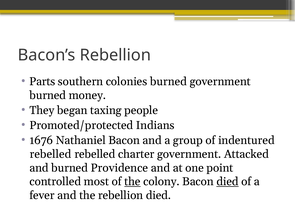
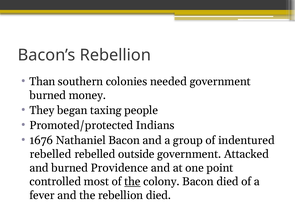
Parts: Parts -> Than
colonies burned: burned -> needed
charter: charter -> outside
died at (228, 182) underline: present -> none
